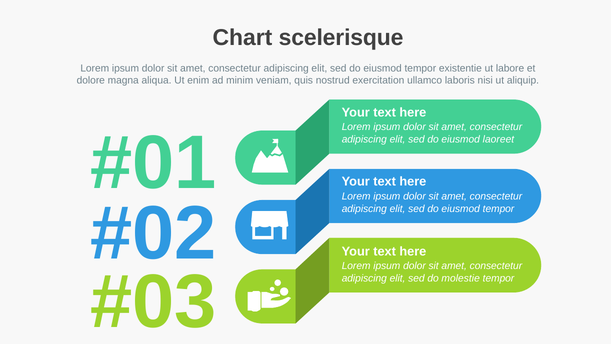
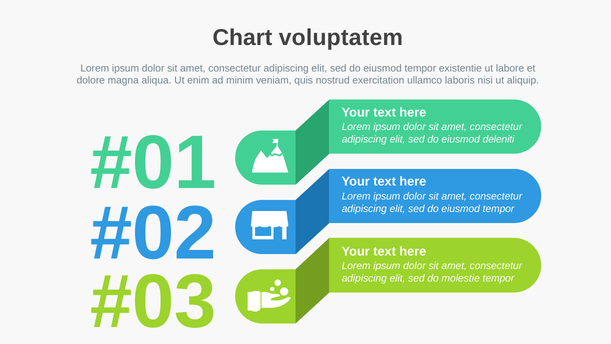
scelerisque: scelerisque -> voluptatem
laoreet: laoreet -> deleniti
